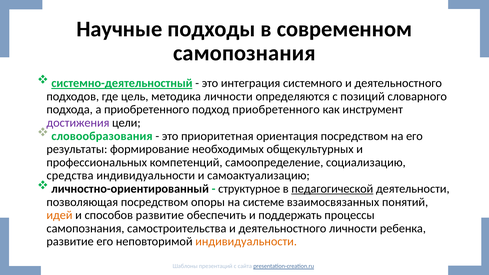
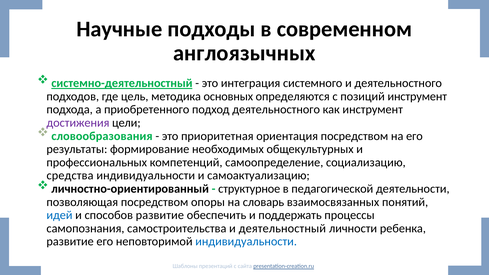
самопознания at (244, 53): самопознания -> англоязычных
методика личности: личности -> основных
позиций словарного: словарного -> инструмент
подход приобретенного: приобретенного -> деятельностного
педагогической underline: present -> none
системе: системе -> словарь
идей colour: orange -> blue
самостроительства и деятельностного: деятельностного -> деятельностный
индивидуальности at (246, 242) colour: orange -> blue
